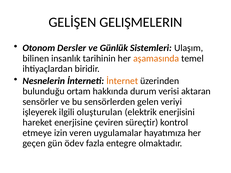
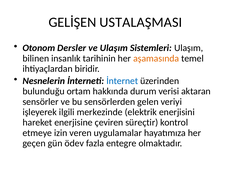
GELIŞMELERIN: GELIŞMELERIN -> USTALAŞMASI
ve Günlük: Günlük -> Ulaşım
İnternet colour: orange -> blue
oluşturulan: oluşturulan -> merkezinde
